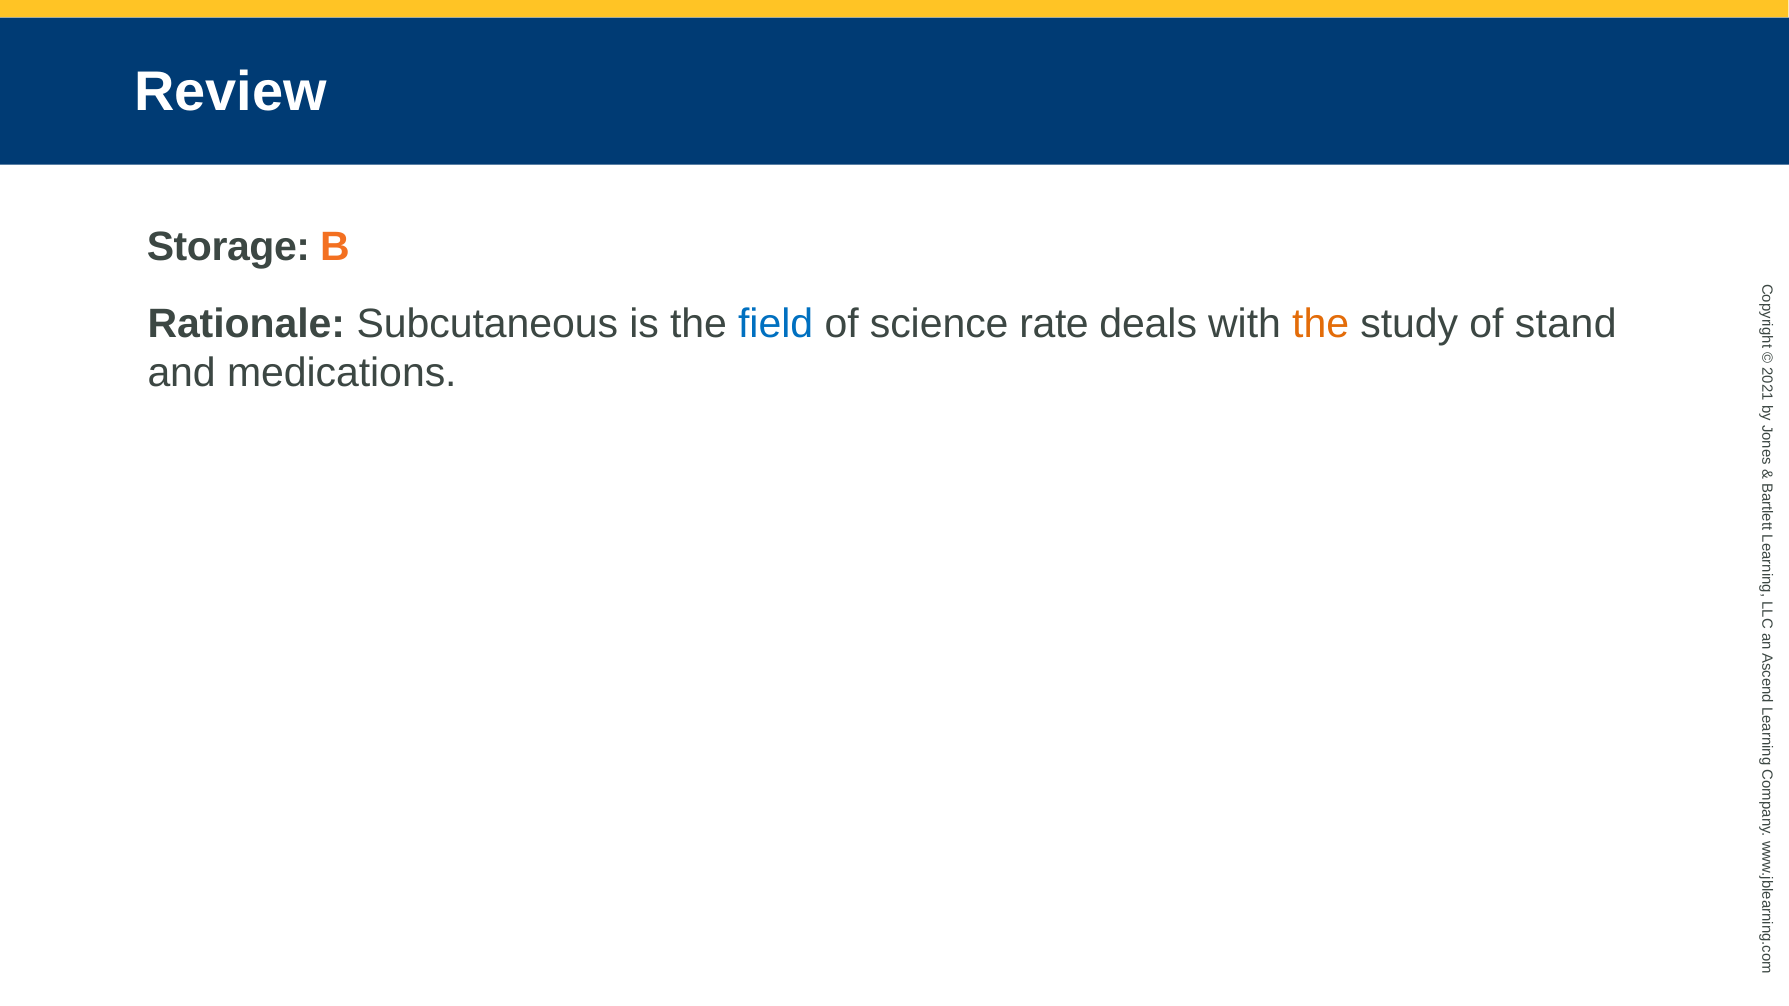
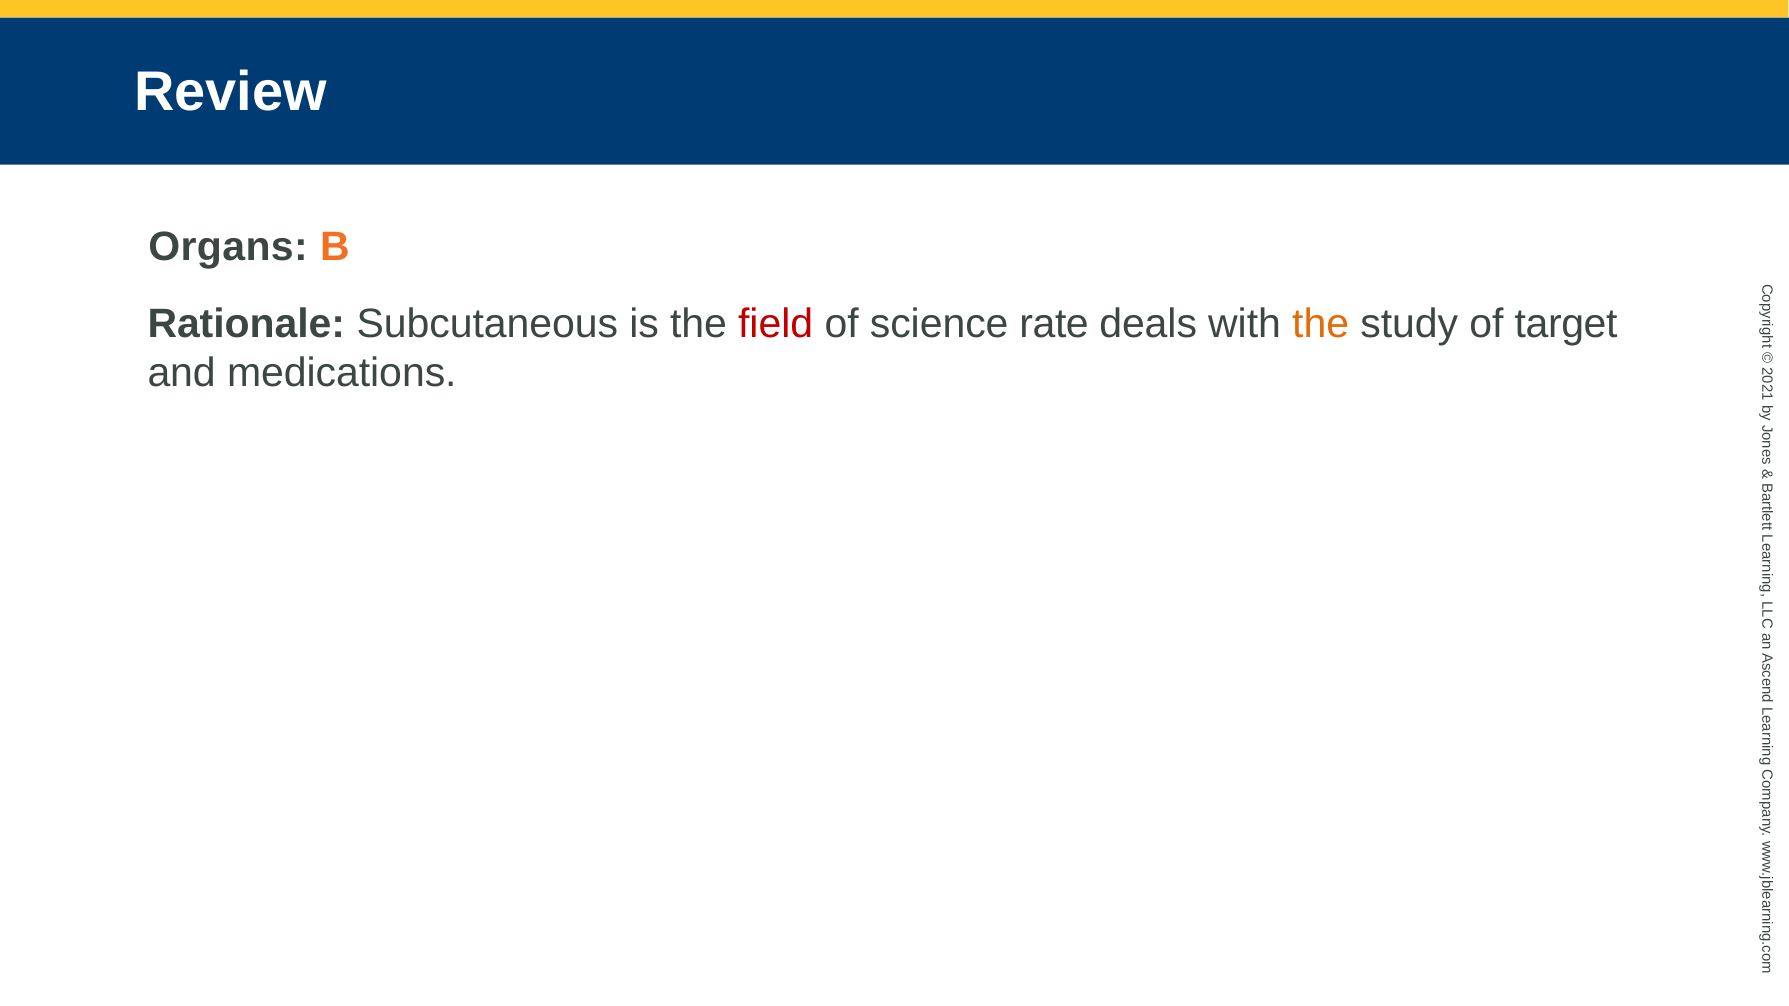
Storage: Storage -> Organs
field colour: blue -> red
stand: stand -> target
